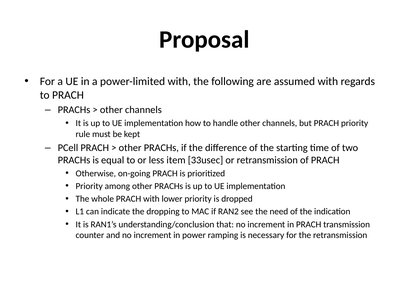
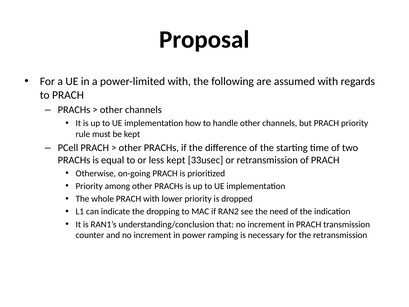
less item: item -> kept
